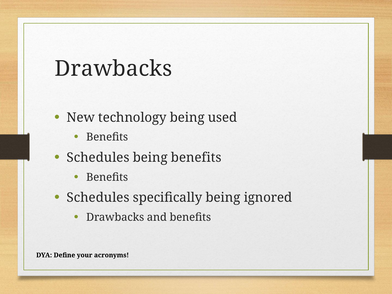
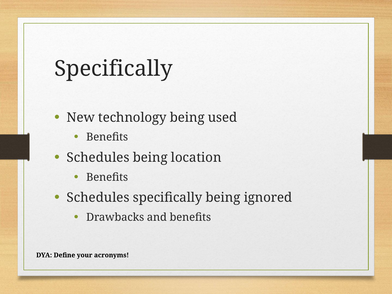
Drawbacks at (113, 69): Drawbacks -> Specifically
being benefits: benefits -> location
